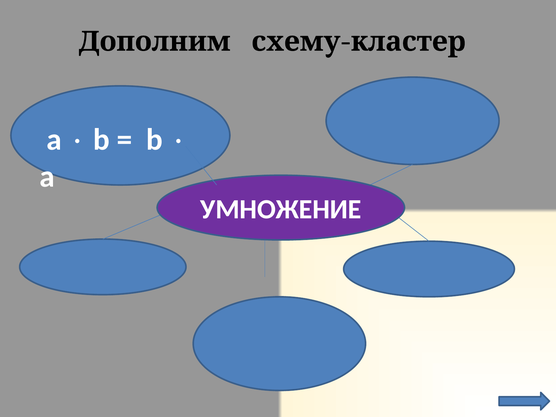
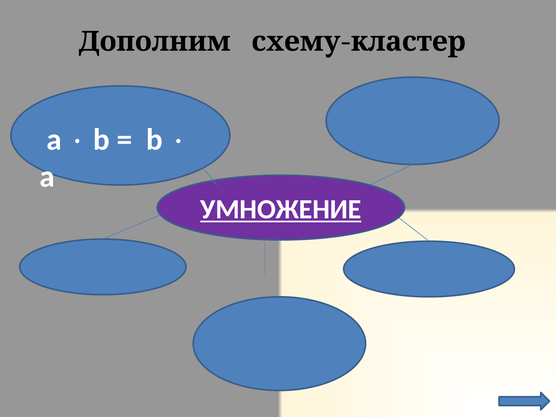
УМНОЖЕНИЕ underline: none -> present
